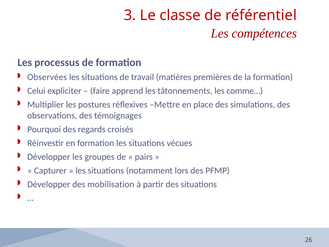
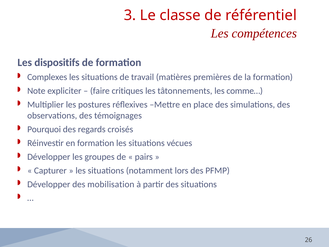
processus: processus -> dispositifs
Observées: Observées -> Complexes
Celui: Celui -> Note
apprend: apprend -> critiques
